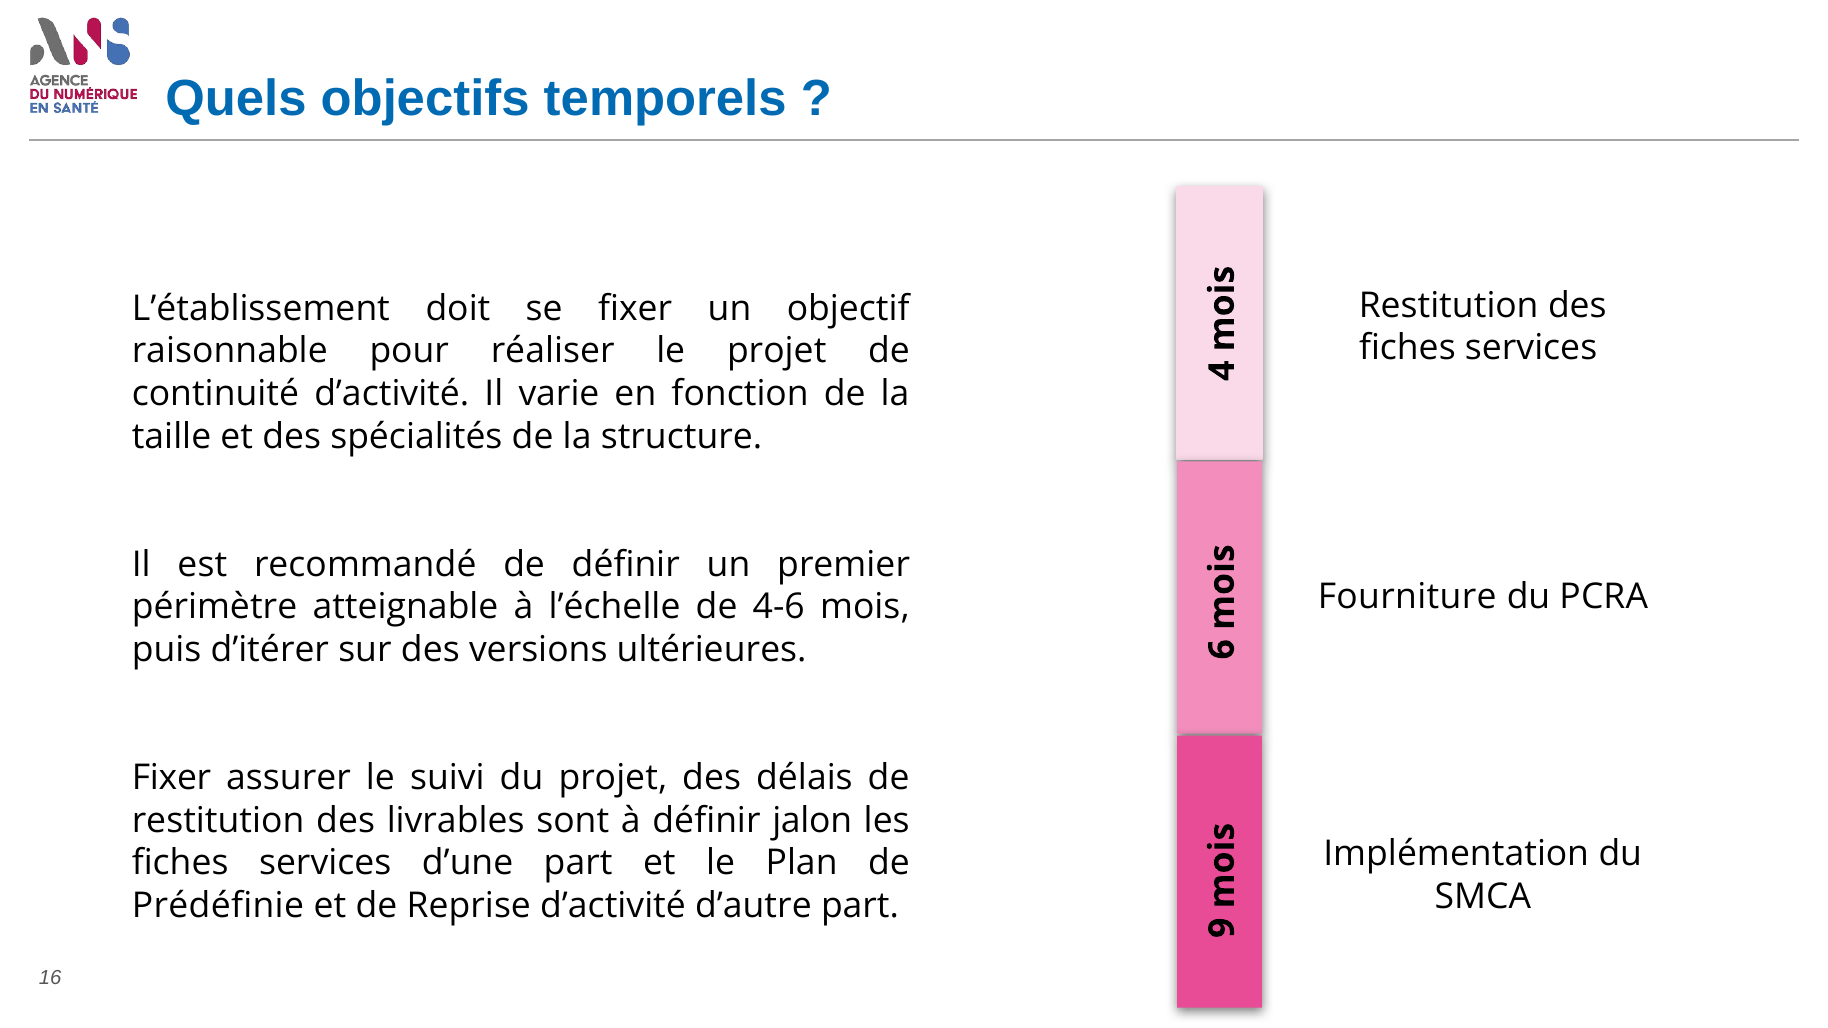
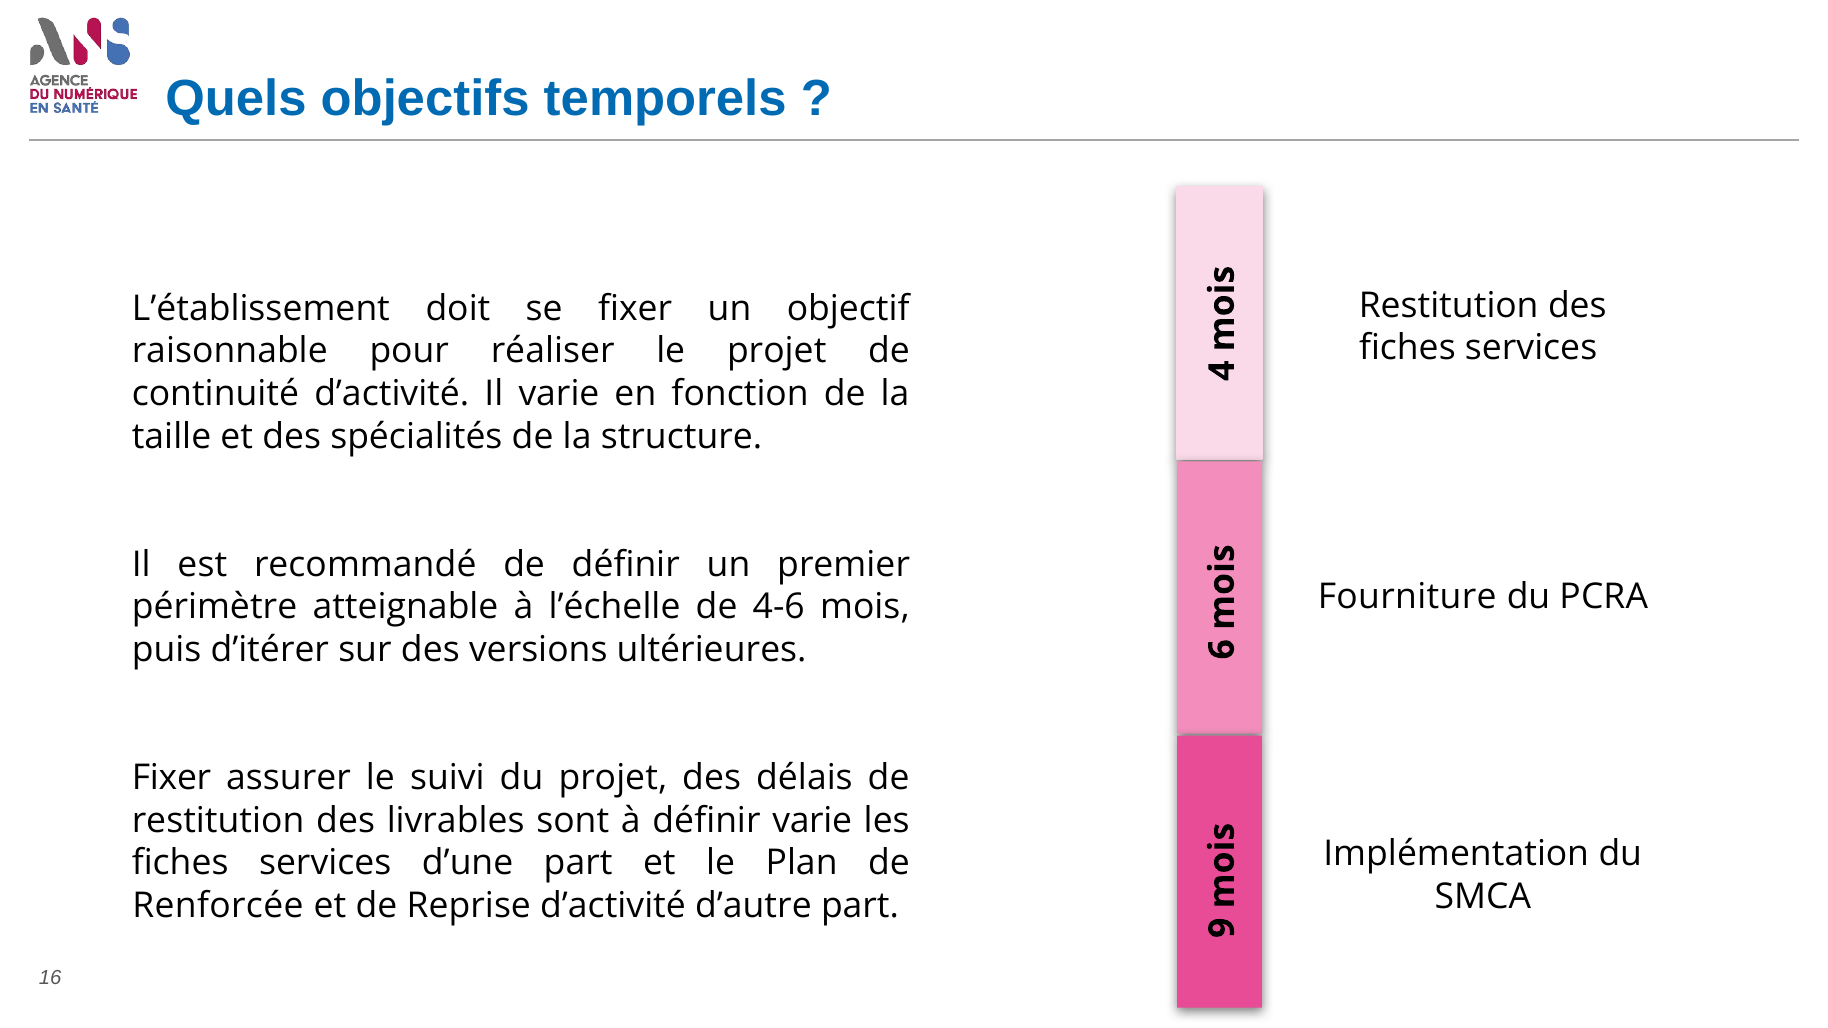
définir jalon: jalon -> varie
Prédéfinie: Prédéfinie -> Renforcée
